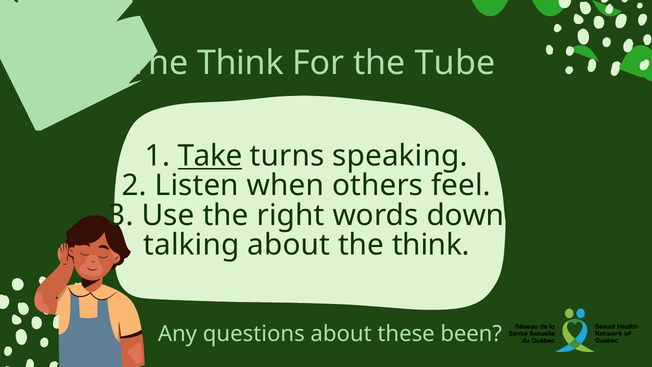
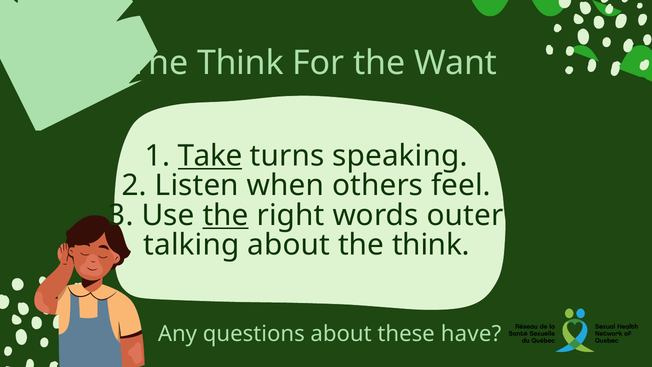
Tube: Tube -> Want
the at (226, 215) underline: none -> present
down: down -> outer
been: been -> have
